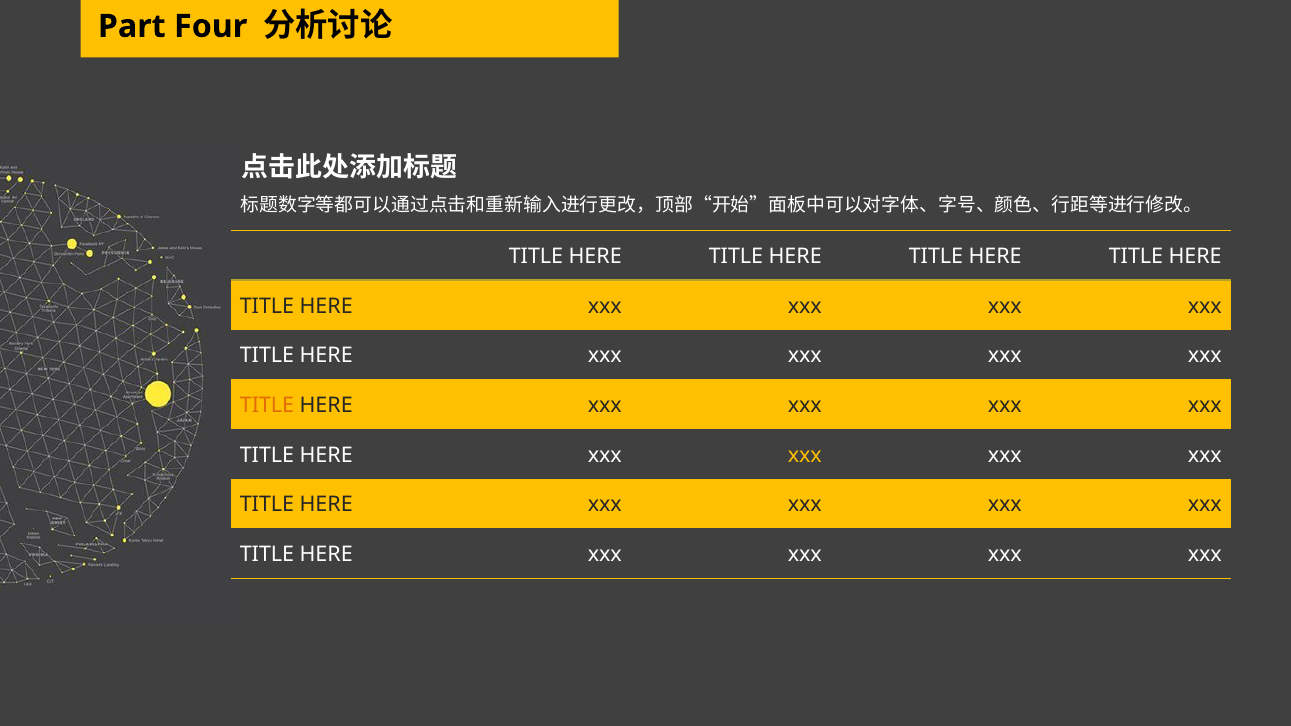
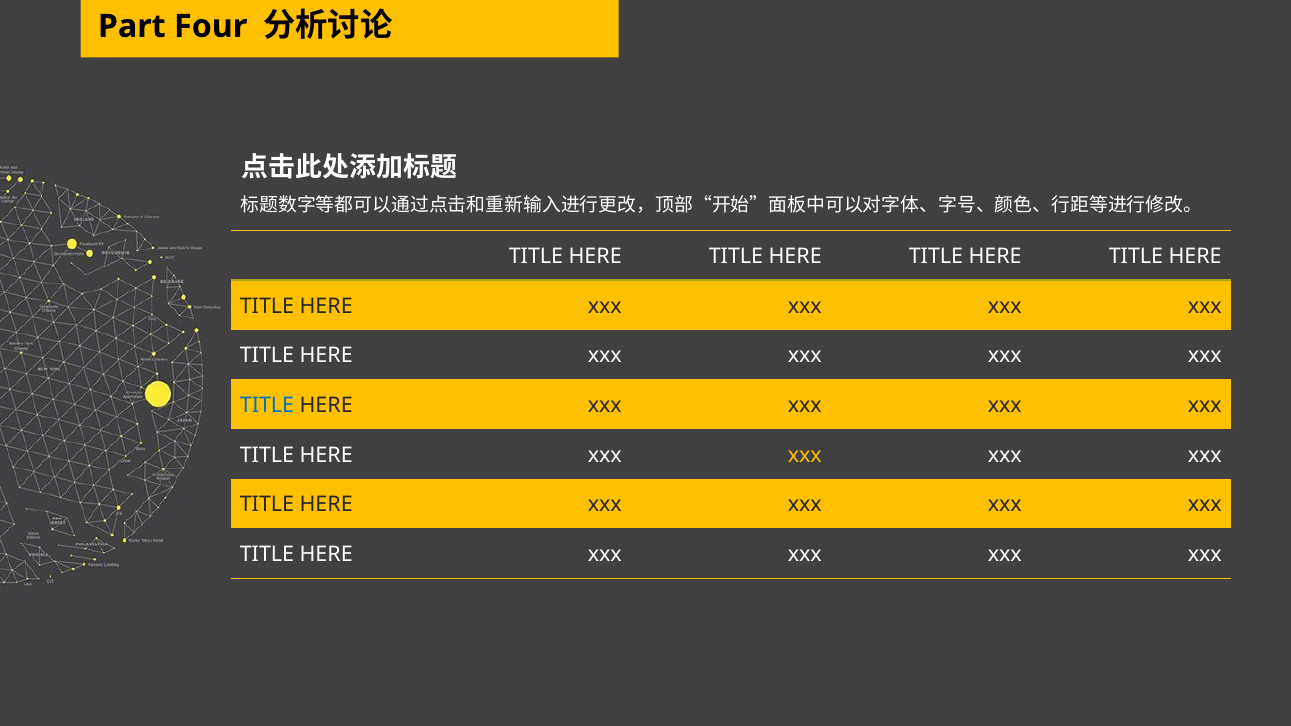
TITLE at (267, 406) colour: orange -> blue
